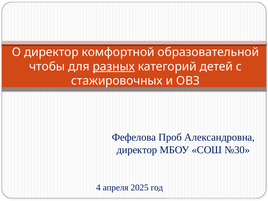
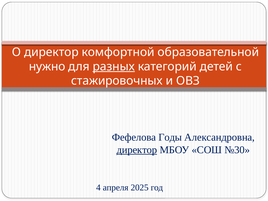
чтобы: чтобы -> нужно
Проб: Проб -> Годы
директор at (137, 150) underline: none -> present
